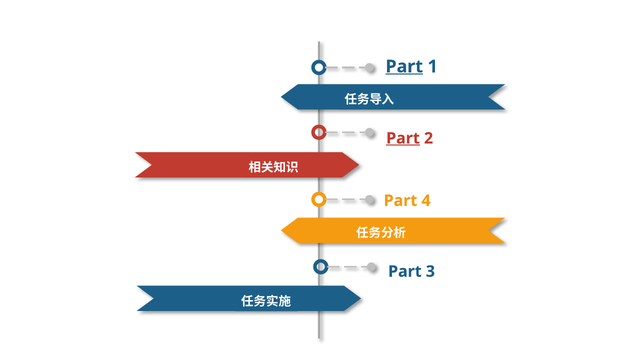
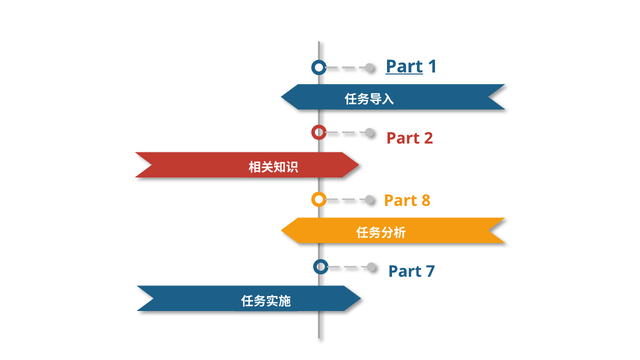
Part at (403, 138) underline: present -> none
4: 4 -> 8
3: 3 -> 7
